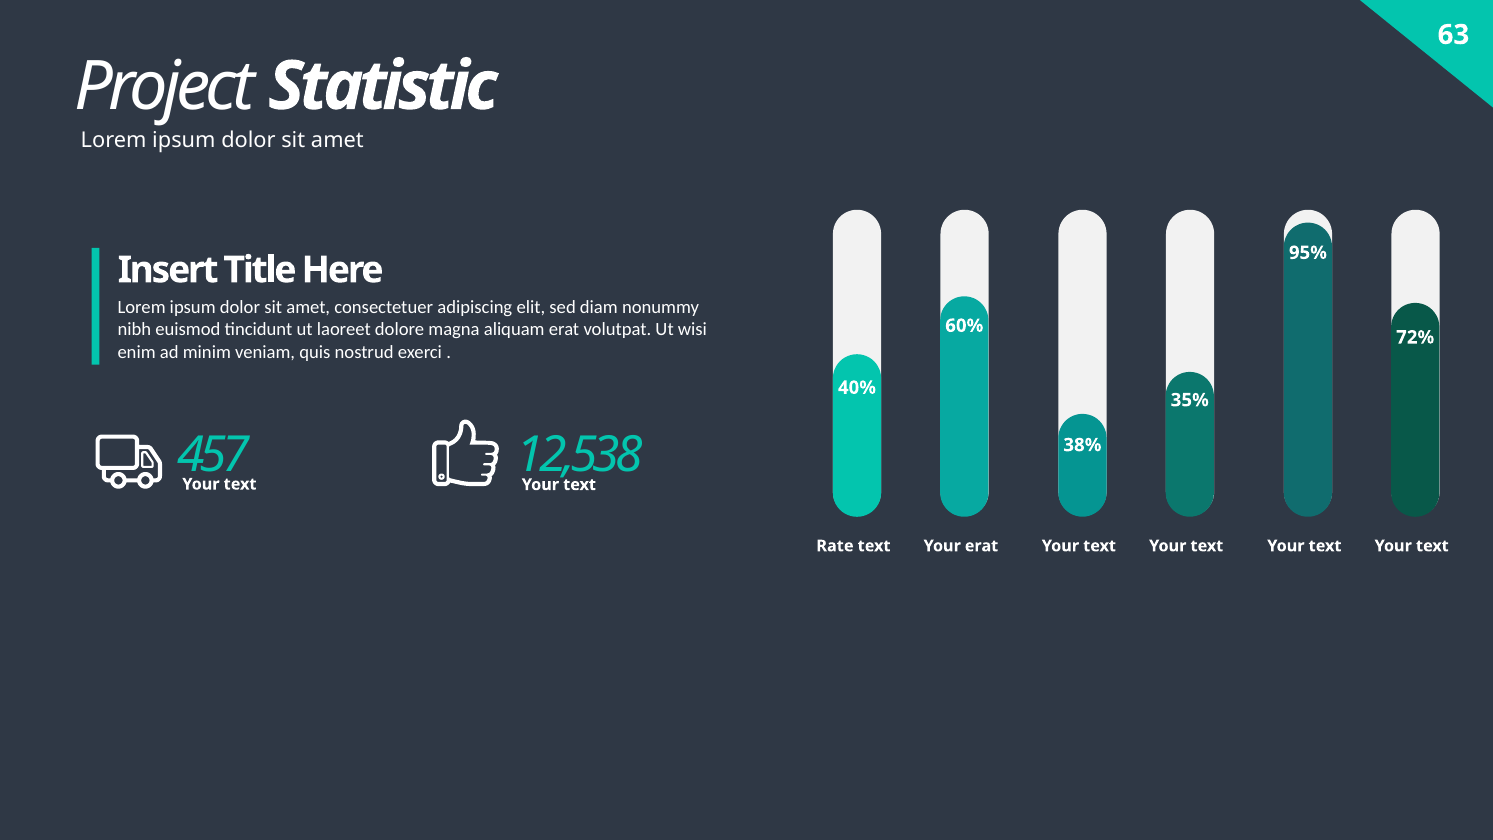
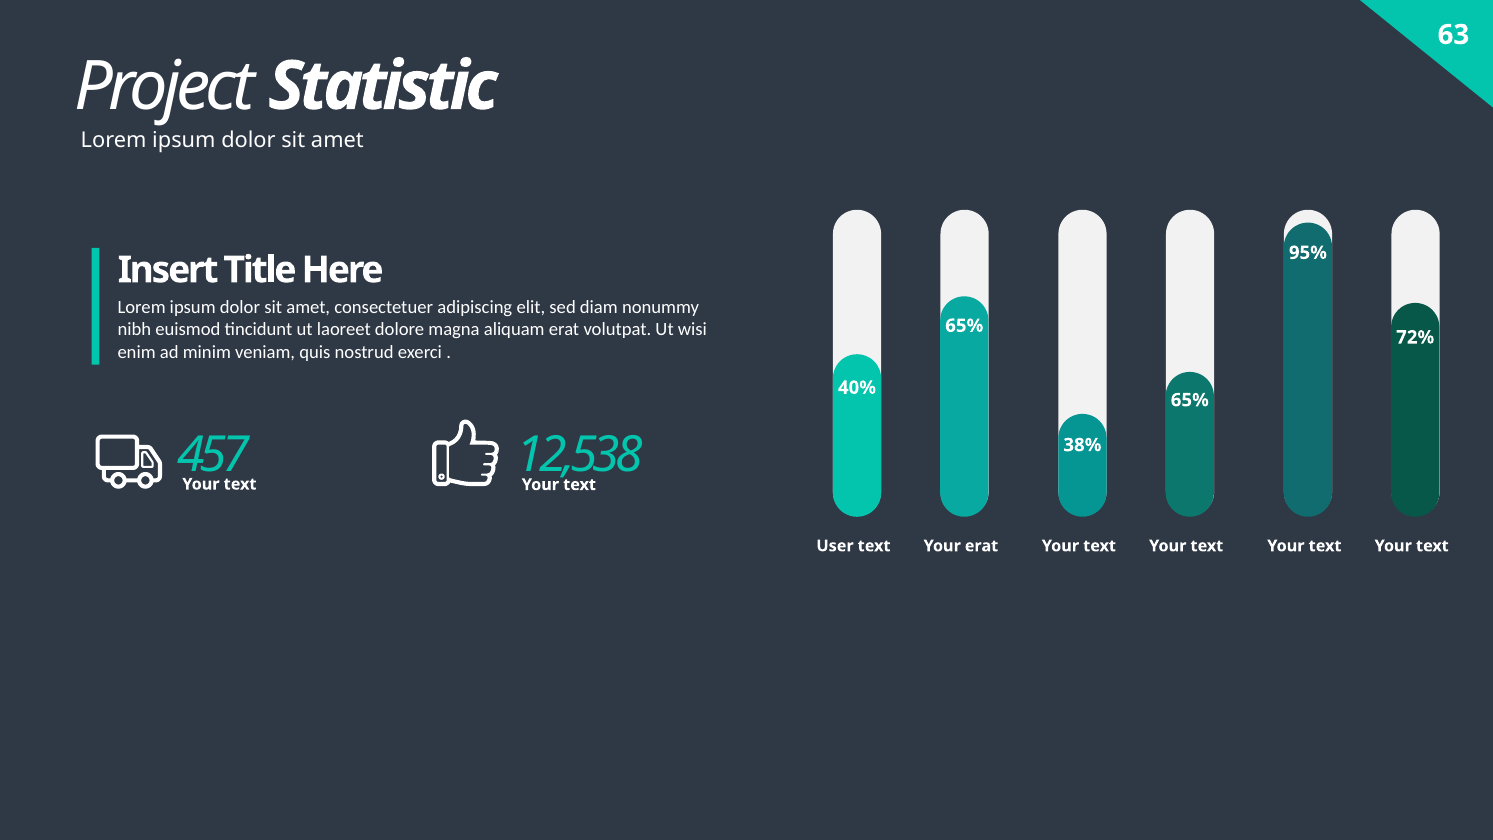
60% at (964, 326): 60% -> 65%
35% at (1190, 400): 35% -> 65%
Rate: Rate -> User
